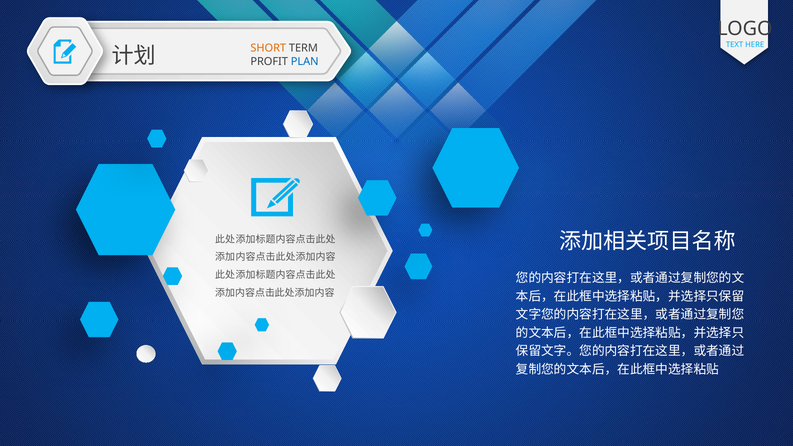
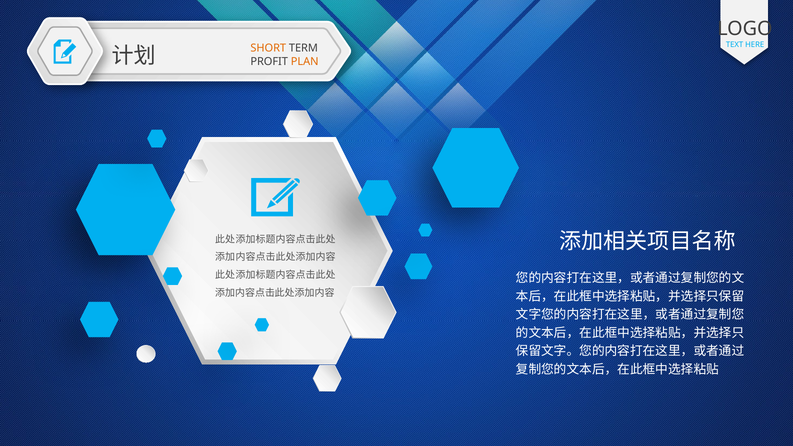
PLAN colour: blue -> orange
